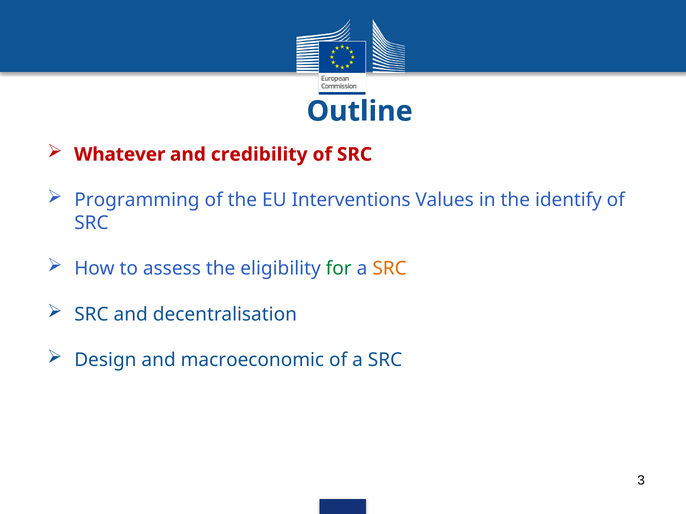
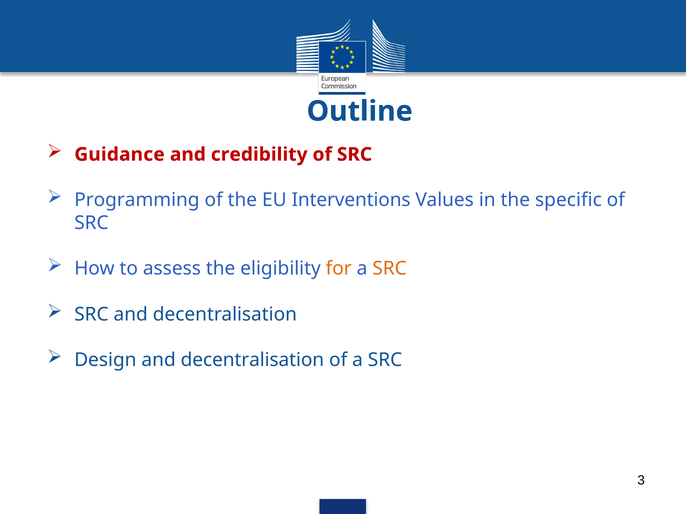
Whatever: Whatever -> Guidance
identify: identify -> specific
for colour: green -> orange
Design and macroeconomic: macroeconomic -> decentralisation
